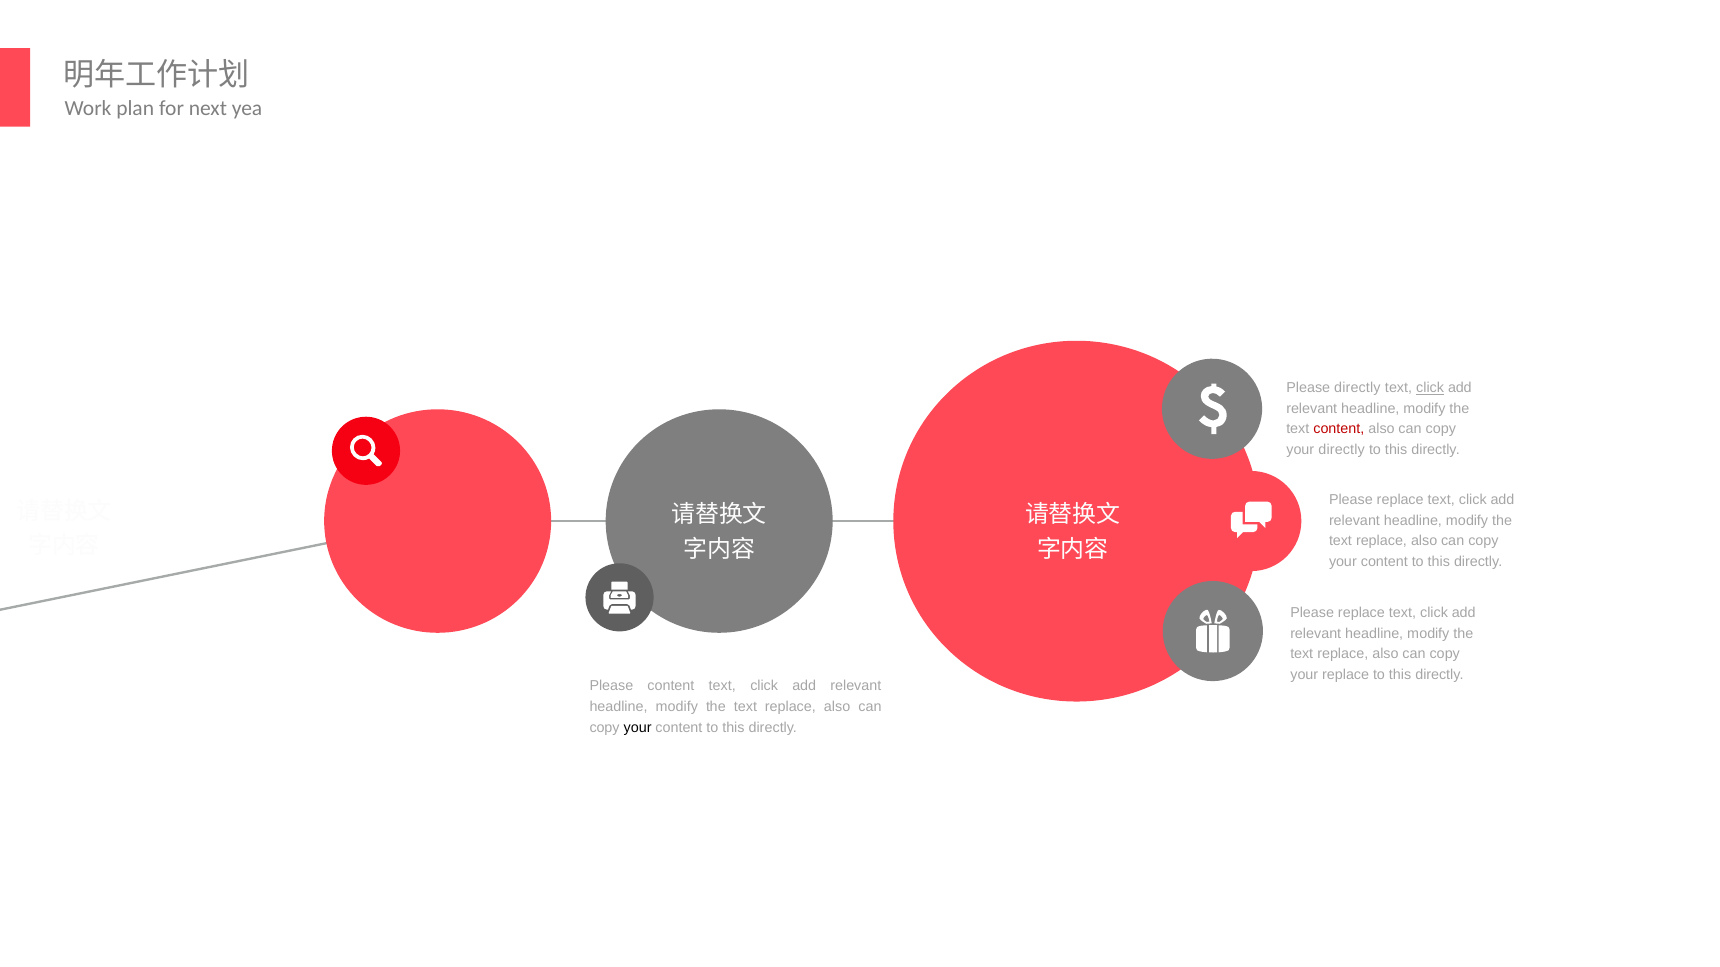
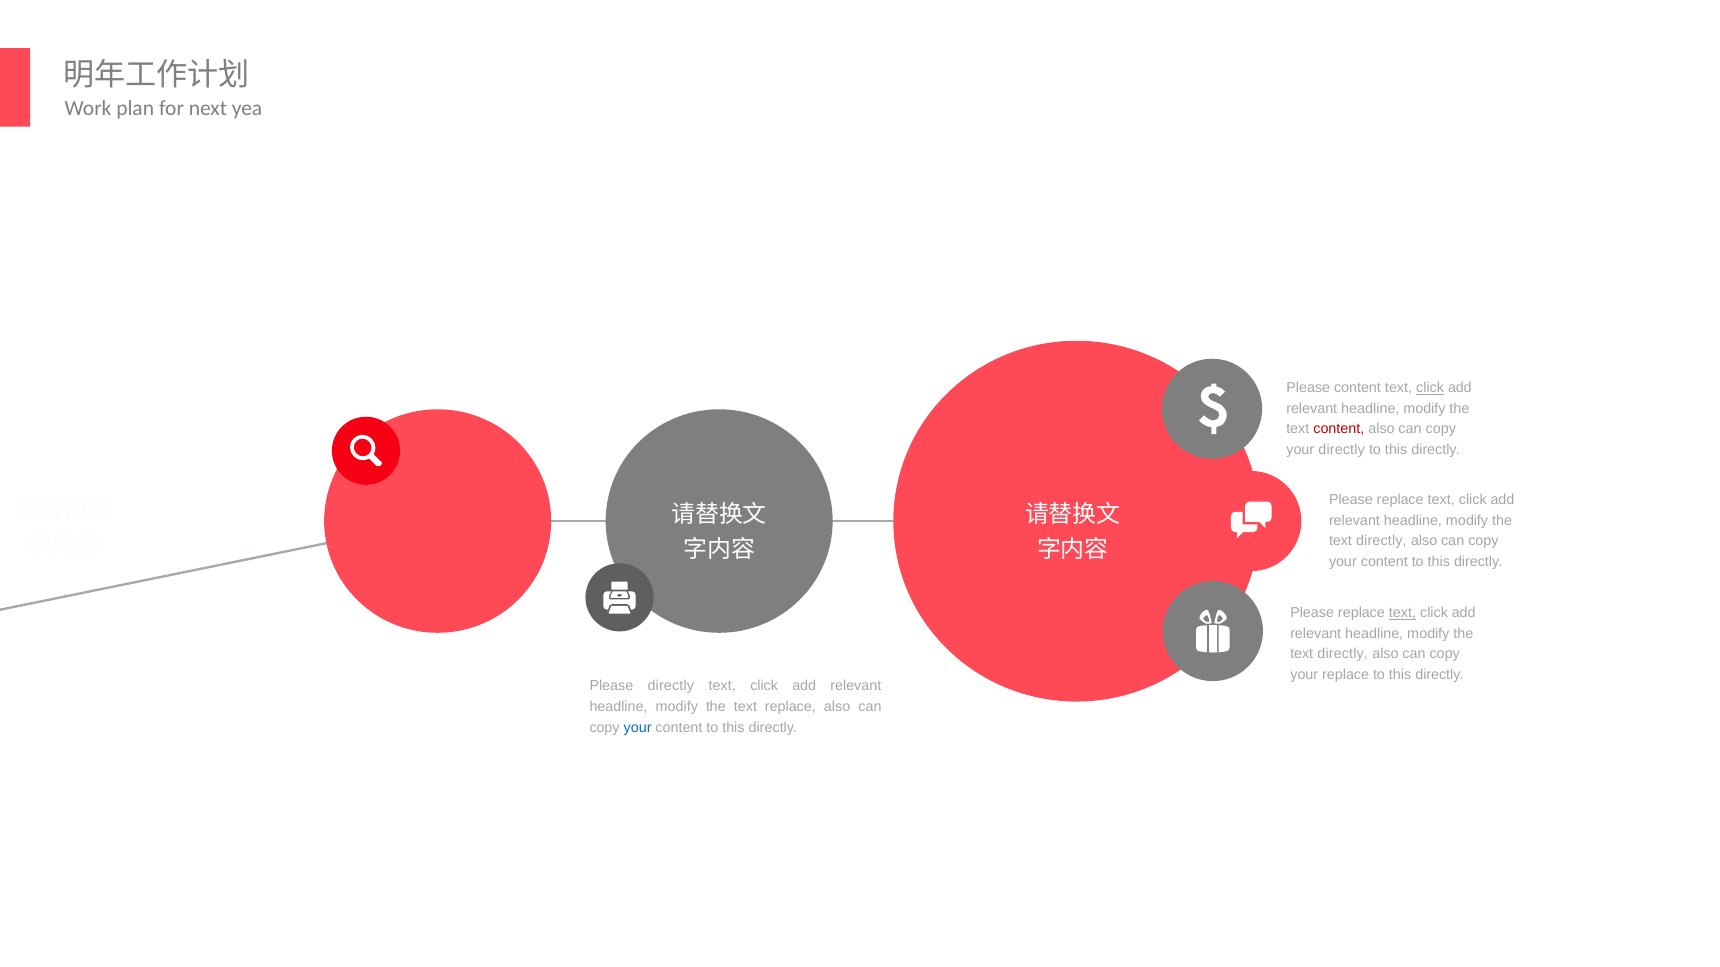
Please directly: directly -> content
replace at (1381, 541): replace -> directly
text at (1402, 613) underline: none -> present
replace at (1343, 654): replace -> directly
Please content: content -> directly
your at (638, 728) colour: black -> blue
